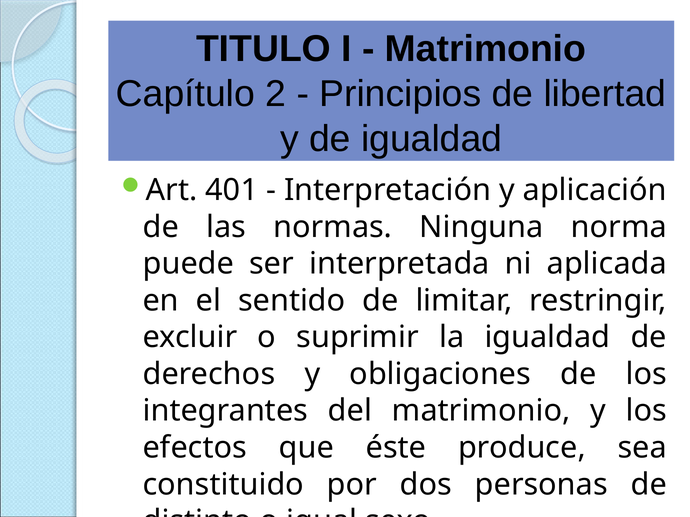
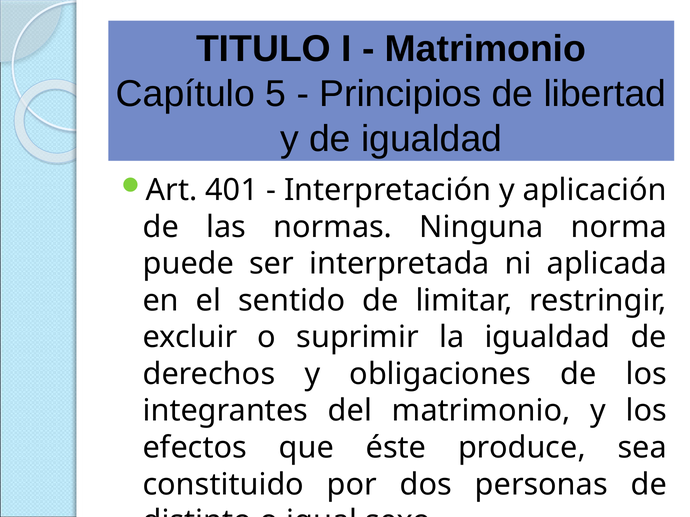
2: 2 -> 5
